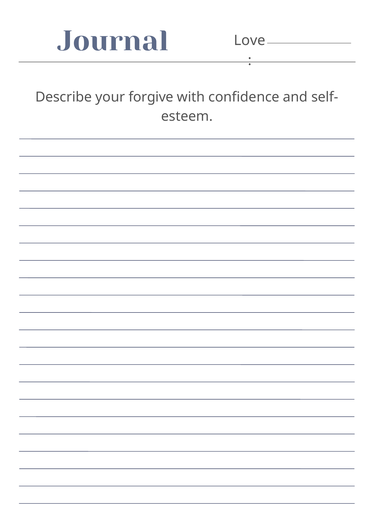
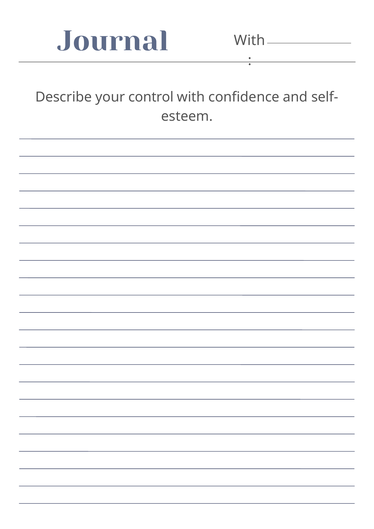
Love at (250, 40): Love -> With
forgive: forgive -> control
